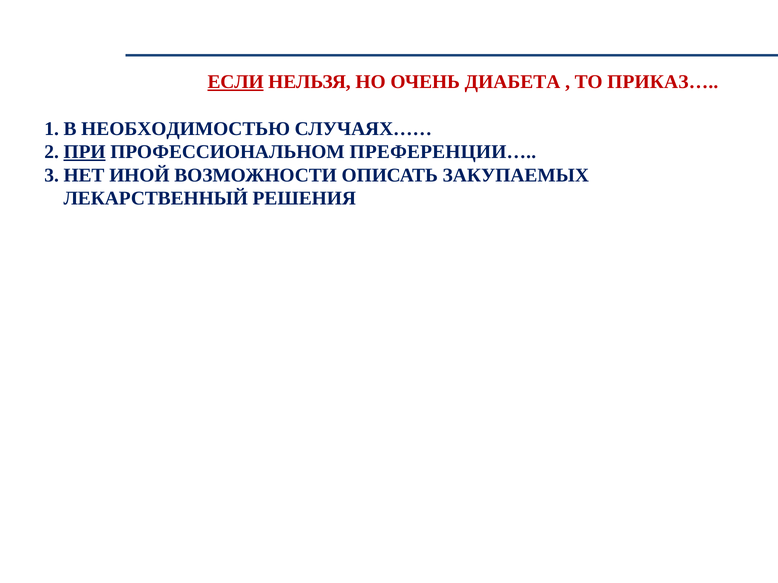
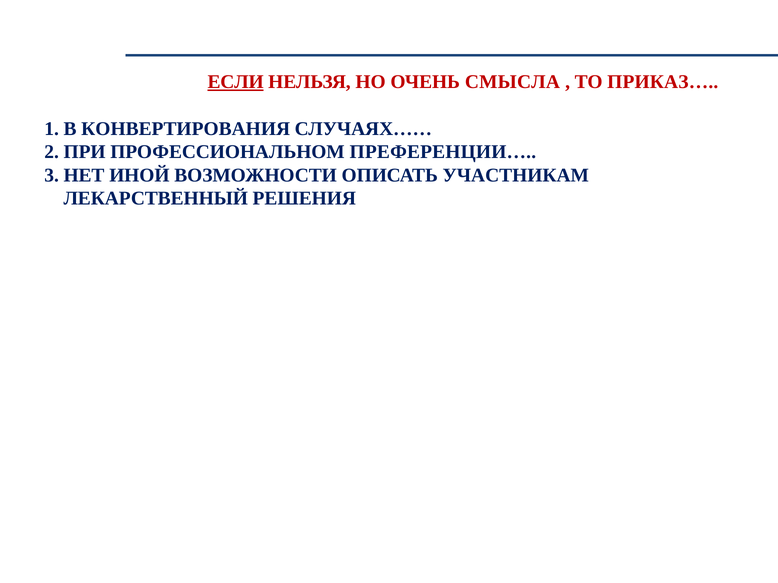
ДИАБЕТА: ДИАБЕТА -> СМЫСЛА
НЕОБХОДИМОСТЬЮ: НЕОБХОДИМОСТЬЮ -> КОНВЕРТИРОВАНИЯ
ПРИ underline: present -> none
ЗАКУПАЕМЫХ: ЗАКУПАЕМЫХ -> УЧАСТНИКАМ
